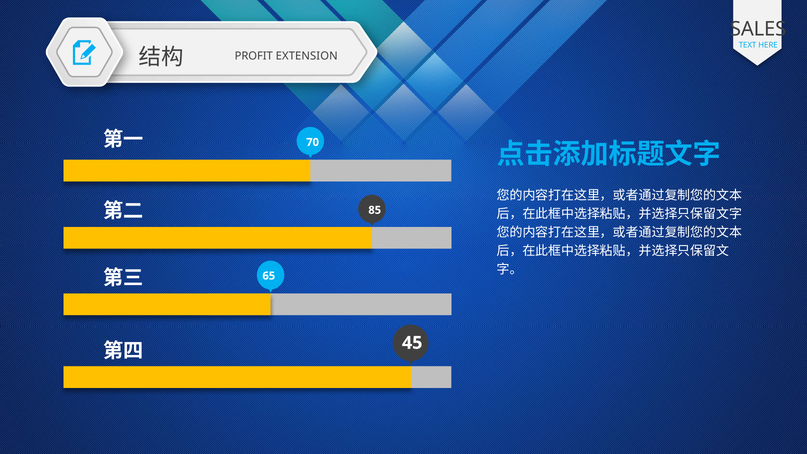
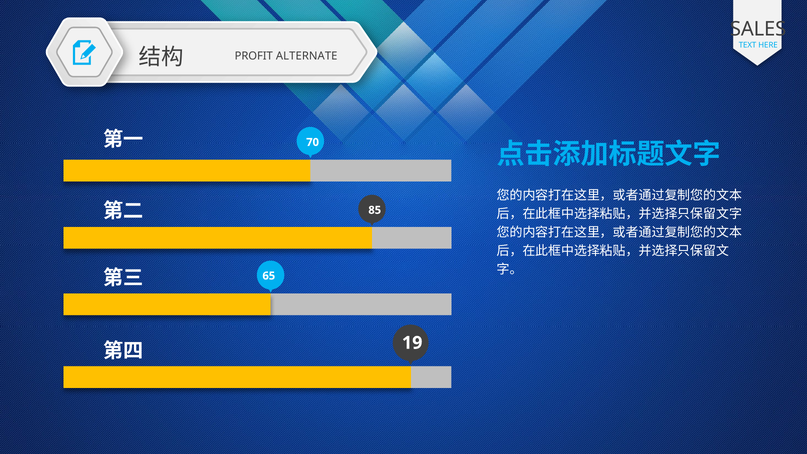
EXTENSION: EXTENSION -> ALTERNATE
45: 45 -> 19
